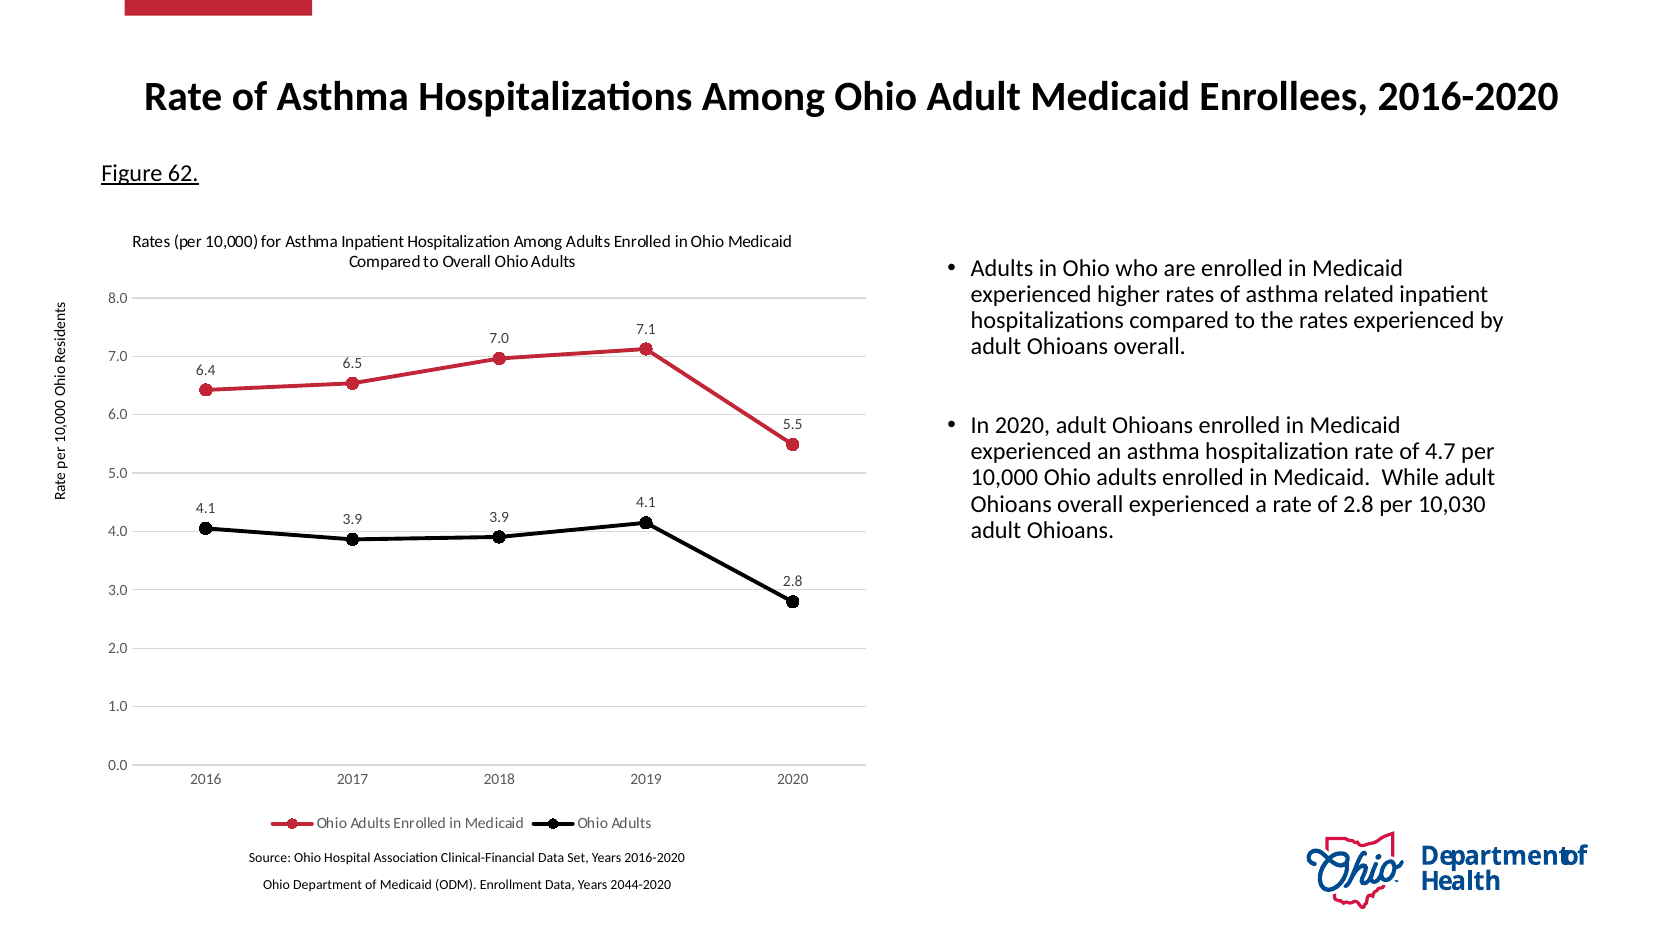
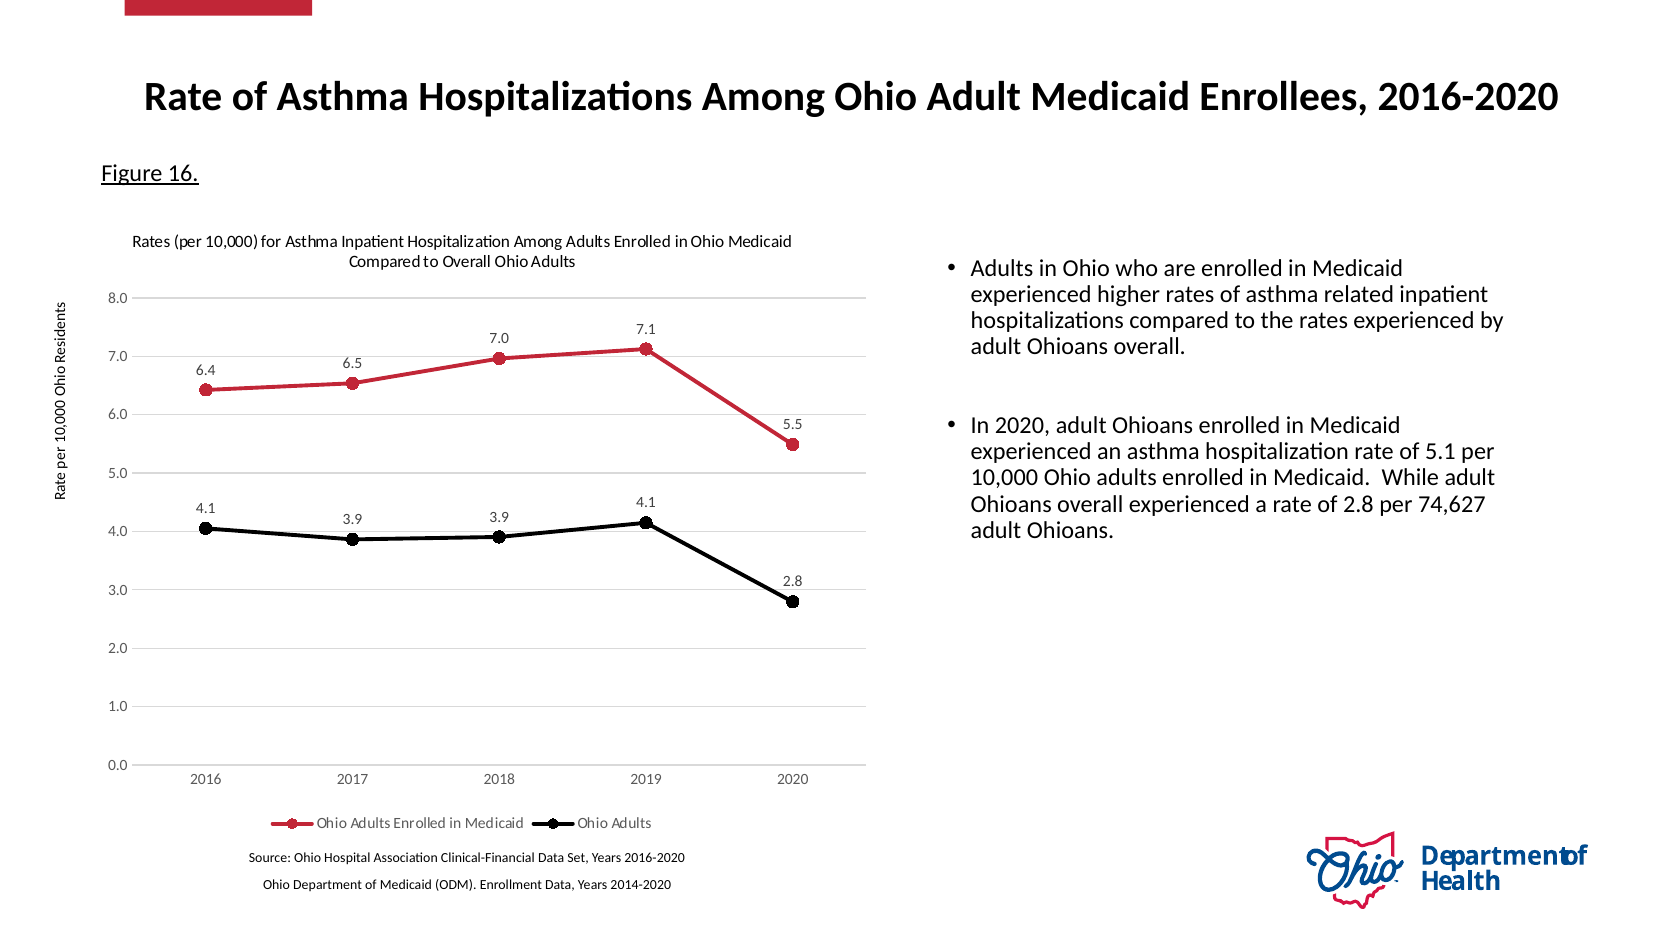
62: 62 -> 16
4.7: 4.7 -> 5.1
10,030: 10,030 -> 74,627
2044-2020: 2044-2020 -> 2014-2020
